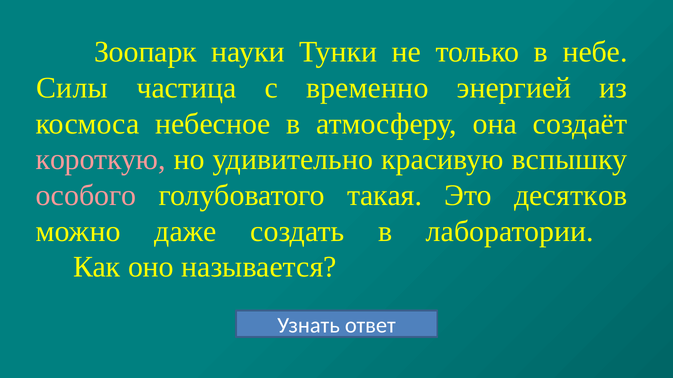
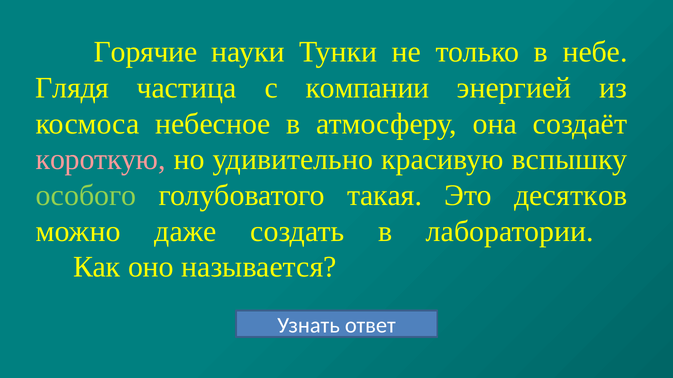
Зоопарк: Зоопарк -> Горячие
Силы: Силы -> Глядя
временно: временно -> компании
особого colour: pink -> light green
